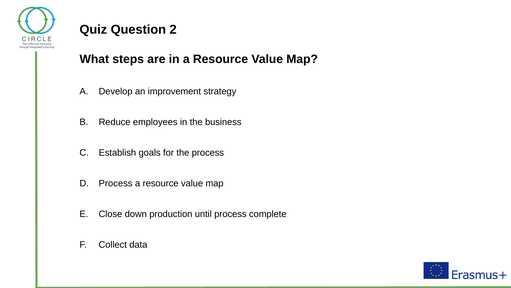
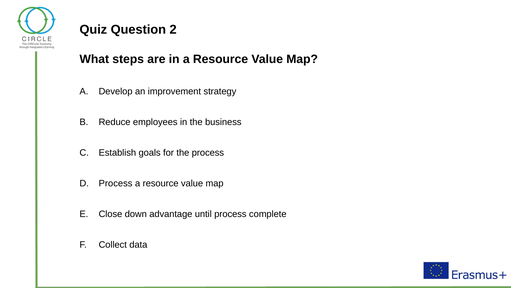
production: production -> advantage
